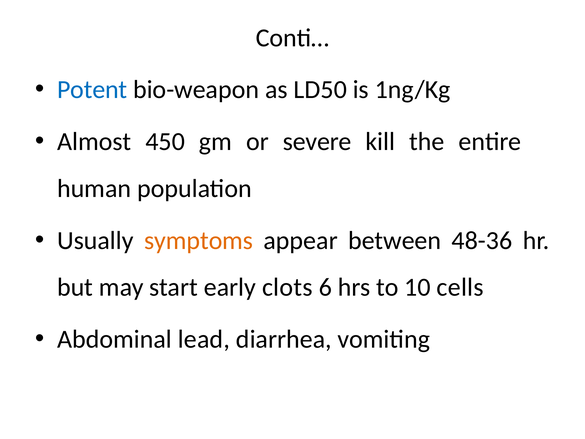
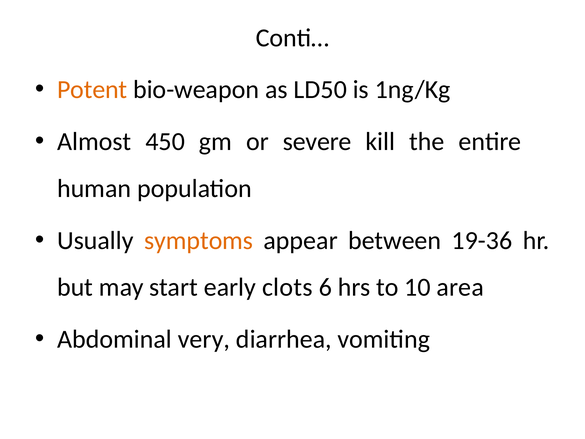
Potent colour: blue -> orange
48-36: 48-36 -> 19-36
cells: cells -> area
lead: lead -> very
